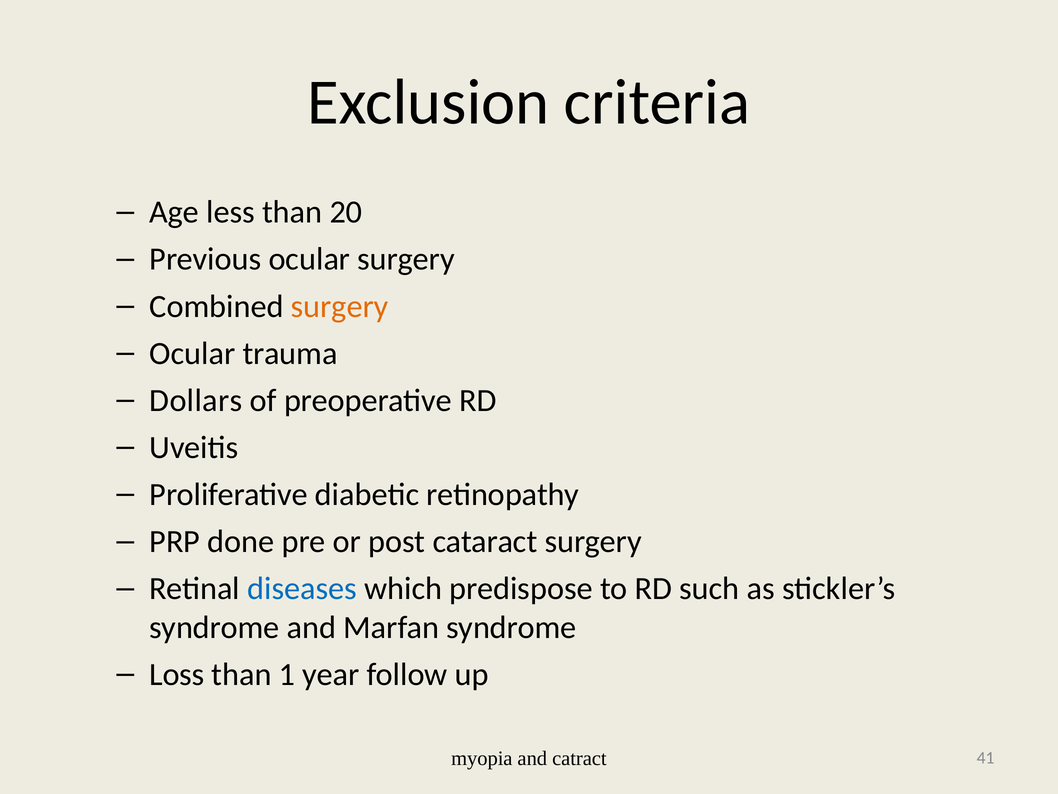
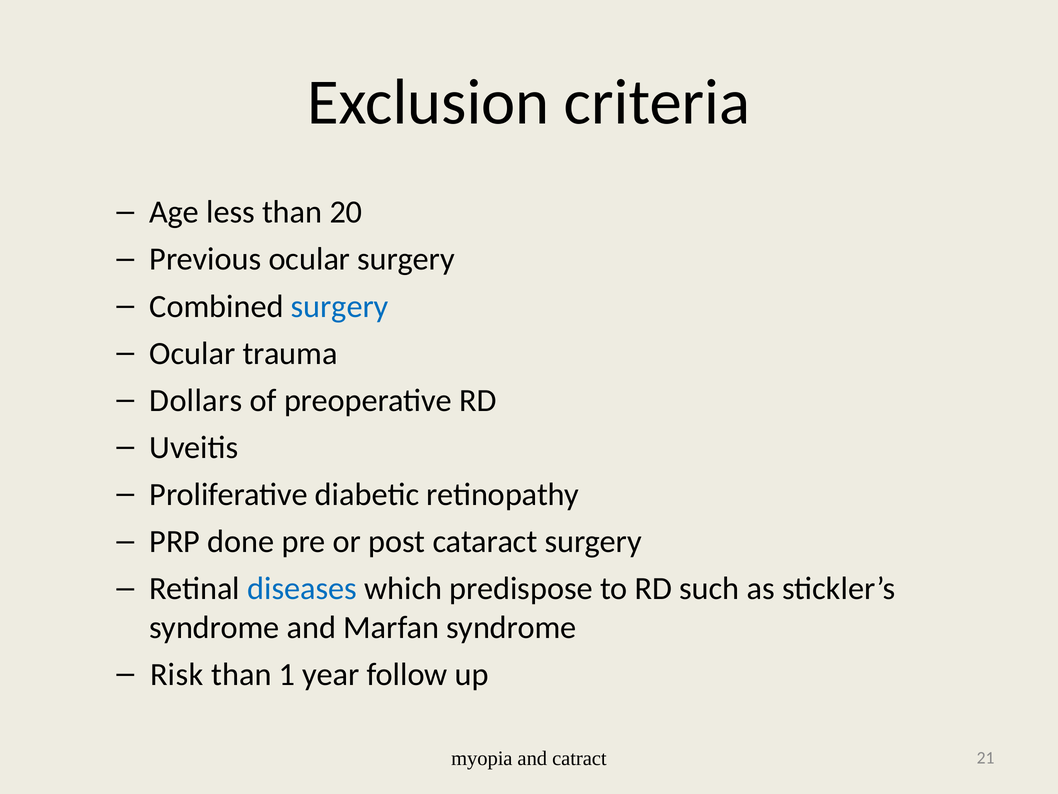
surgery at (340, 306) colour: orange -> blue
Loss: Loss -> Risk
41: 41 -> 21
